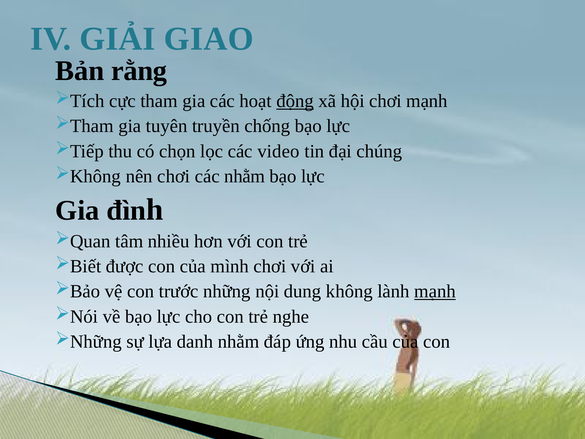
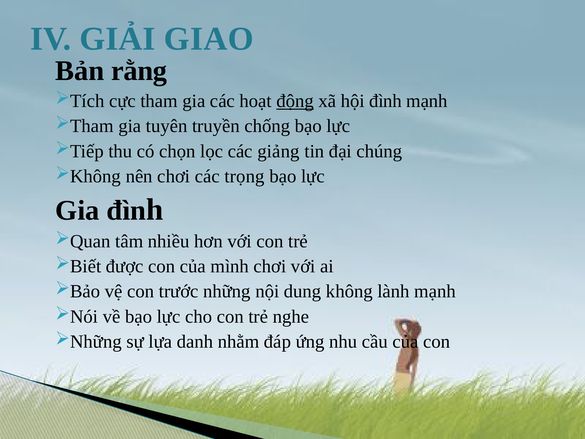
hội chơi: chơi -> đình
video: video -> giảng
các nhằm: nhằm -> trọng
mạnh at (435, 291) underline: present -> none
